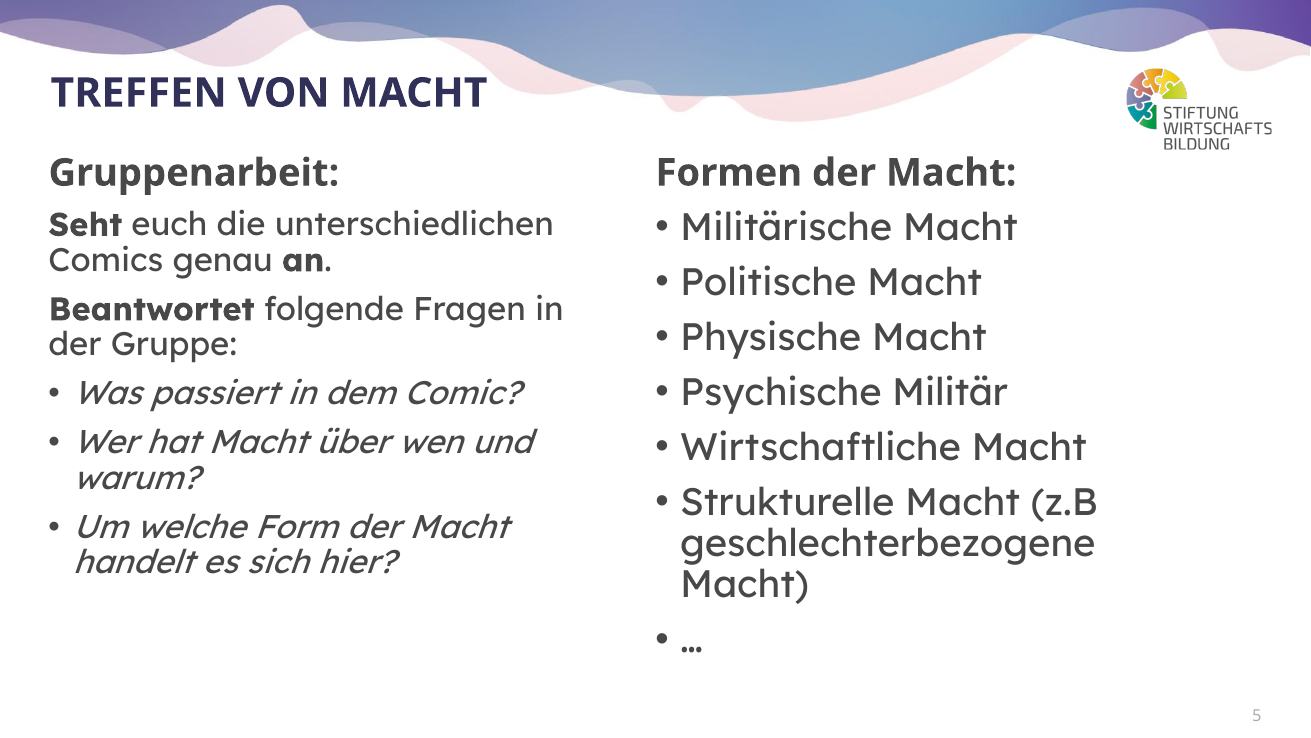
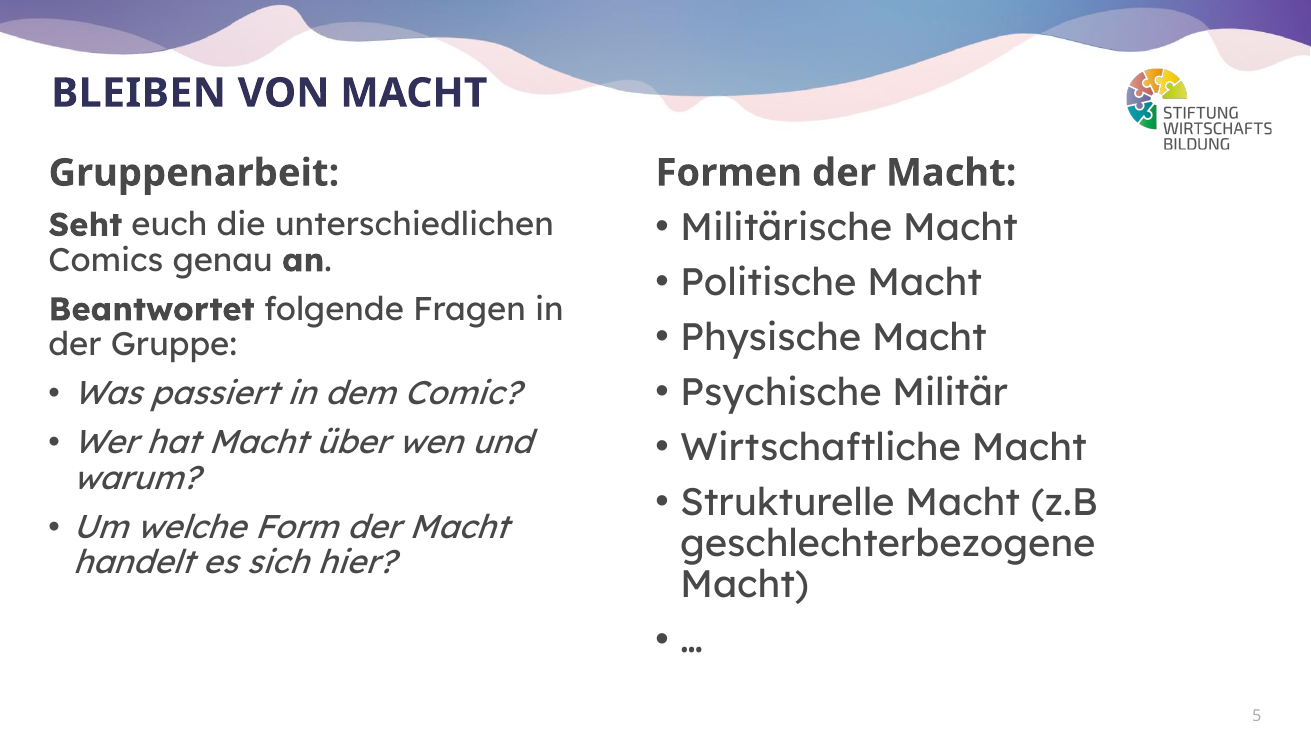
TREFFEN: TREFFEN -> BLEIBEN
